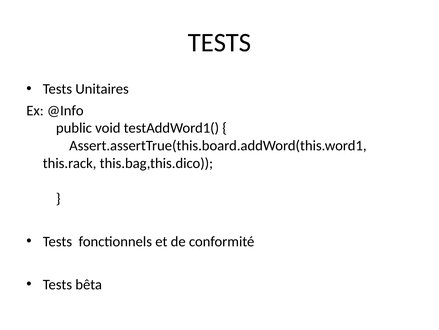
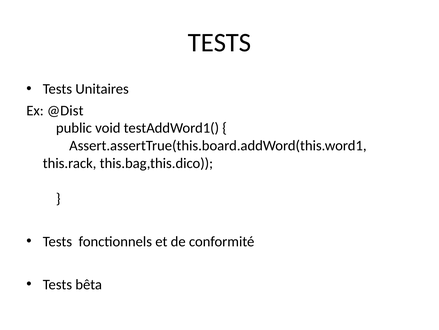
@Info: @Info -> @Dist
